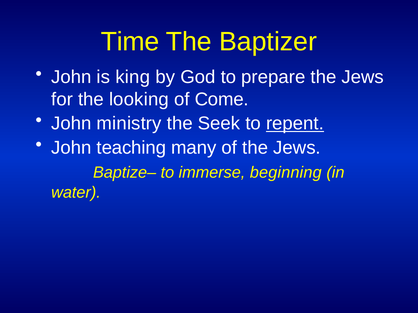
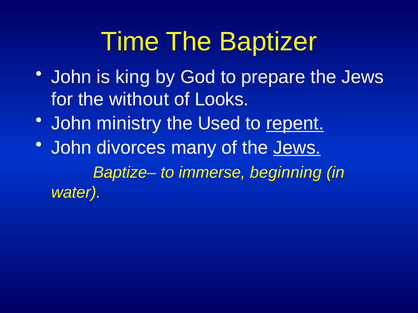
looking: looking -> without
Come: Come -> Looks
Seek: Seek -> Used
teaching: teaching -> divorces
Jews at (297, 148) underline: none -> present
